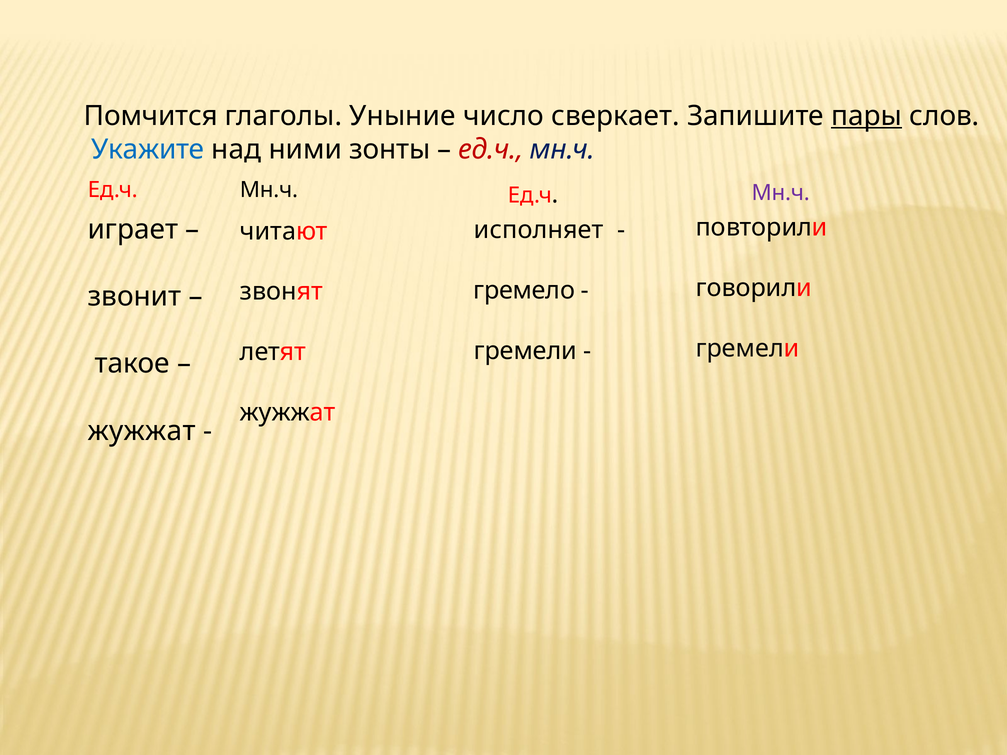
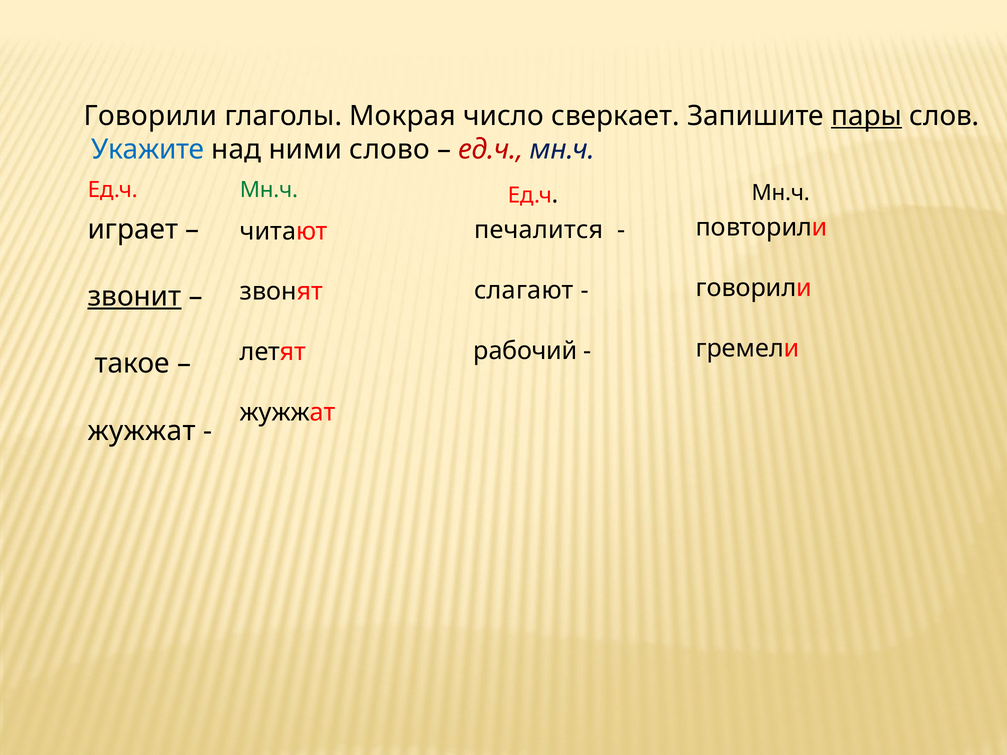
Помчится at (151, 116): Помчится -> Говорили
Уныние: Уныние -> Мокрая
зонты: зонты -> слово
Мн.ч at (269, 190) colour: black -> green
Мн.ч at (781, 193) colour: purple -> black
исполняет: исполняет -> печалится
гремело: гремело -> слагают
звонит underline: none -> present
гремели at (525, 351): гремели -> рабочий
